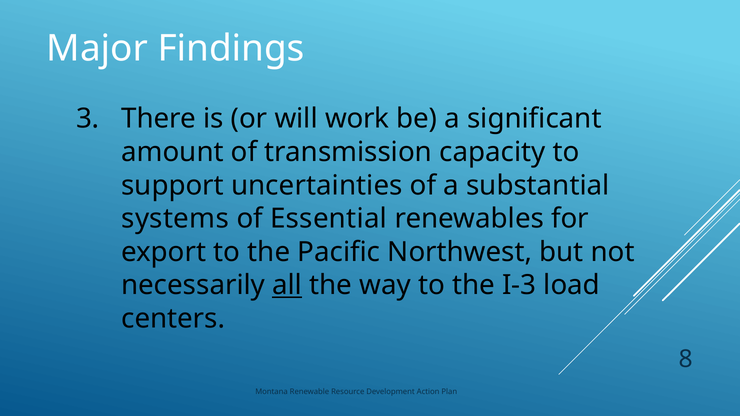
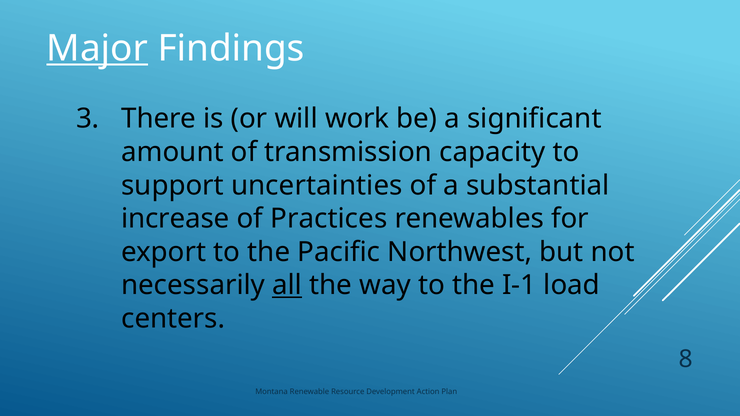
Major underline: none -> present
systems: systems -> increase
Essential: Essential -> Practices
I-3: I-3 -> I-1
